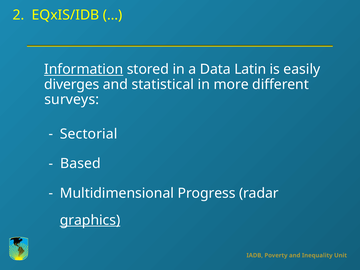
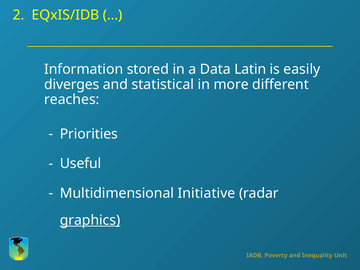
Information underline: present -> none
surveys: surveys -> reaches
Sectorial: Sectorial -> Priorities
Based: Based -> Useful
Progress: Progress -> Initiative
